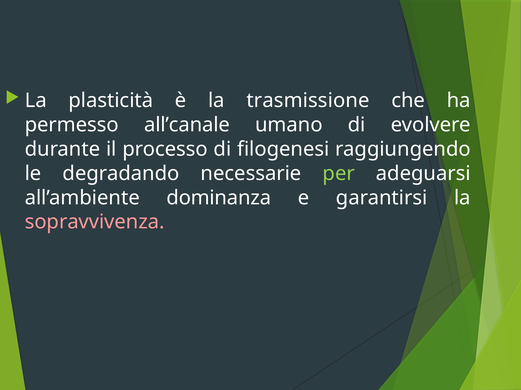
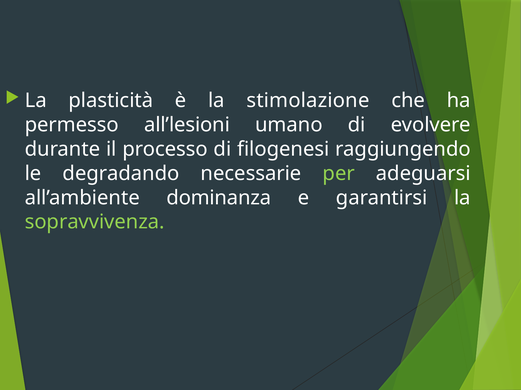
trasmissione: trasmissione -> stimolazione
all’canale: all’canale -> all’lesioni
sopravvivenza colour: pink -> light green
